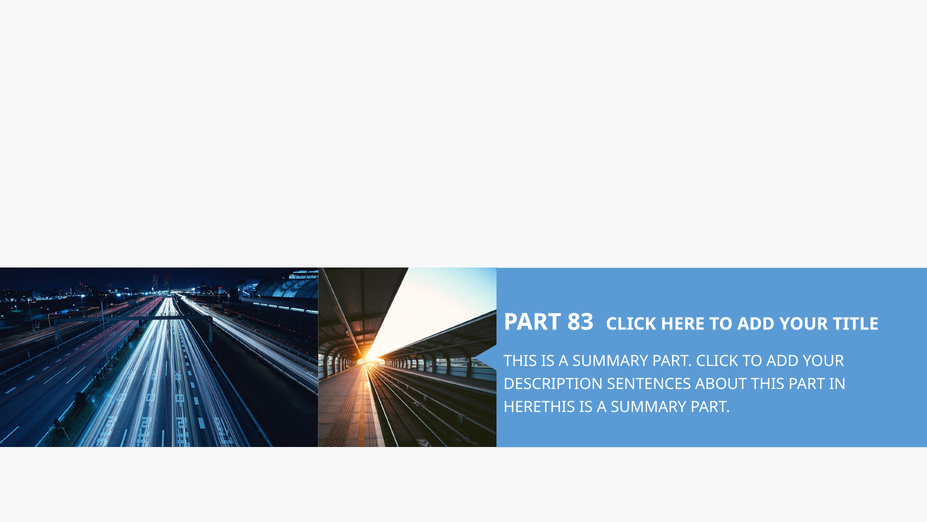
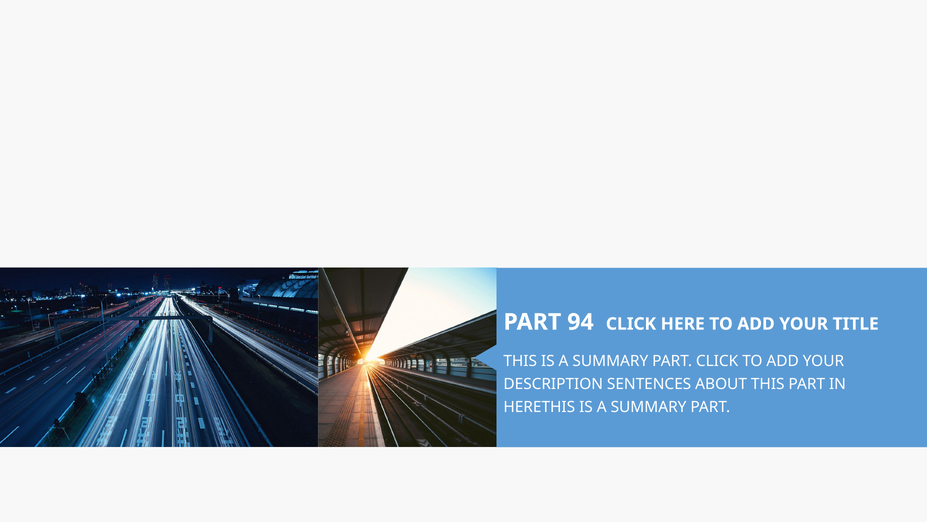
83: 83 -> 94
